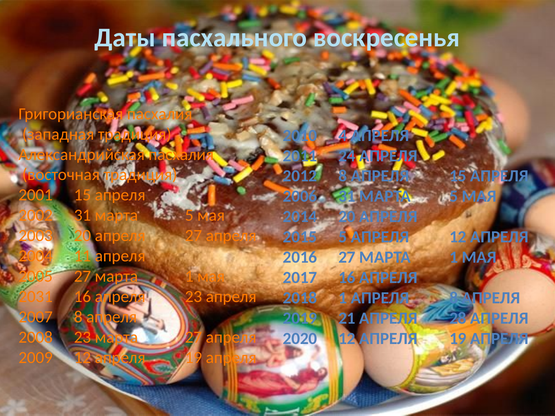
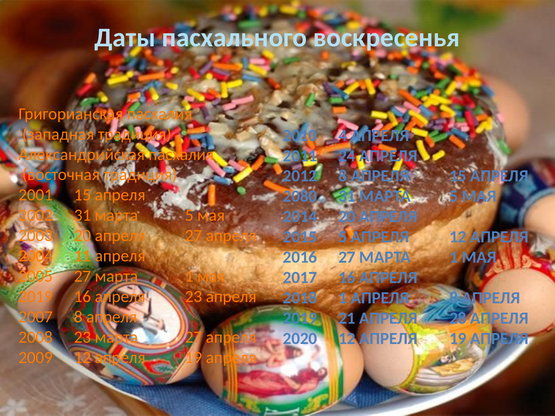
2006: 2006 -> 2080
2031 at (36, 297): 2031 -> 2019
